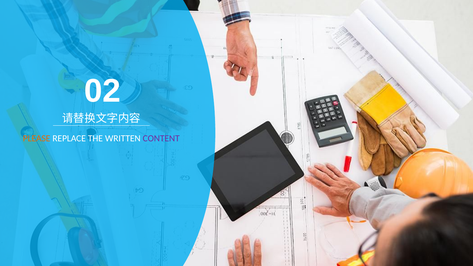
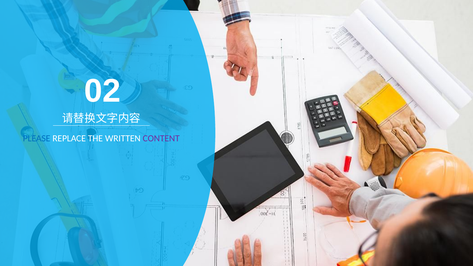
PLEASE colour: orange -> blue
